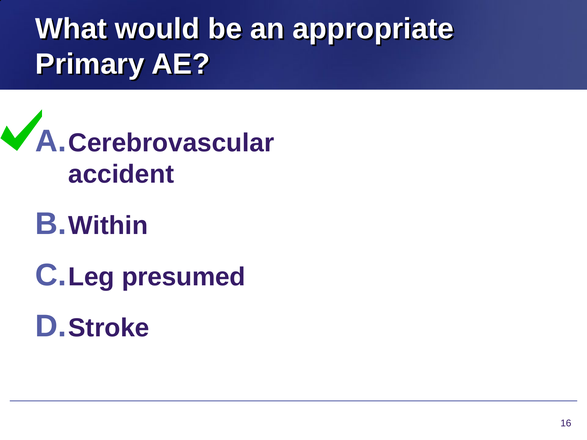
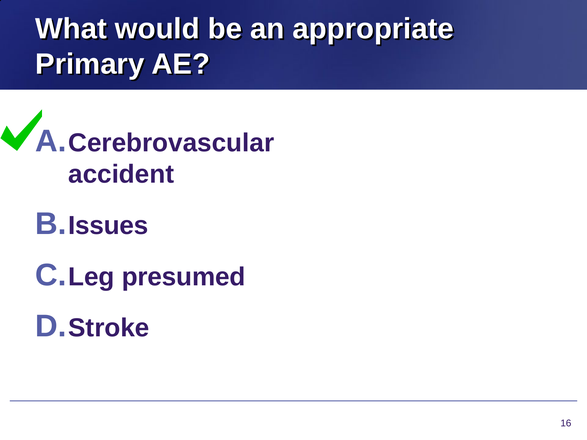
Within: Within -> Issues
